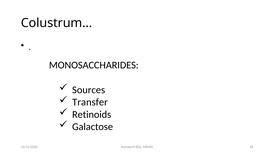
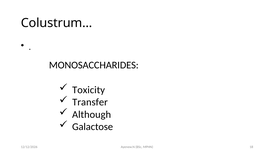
Sources: Sources -> Toxicity
Retinoids: Retinoids -> Although
